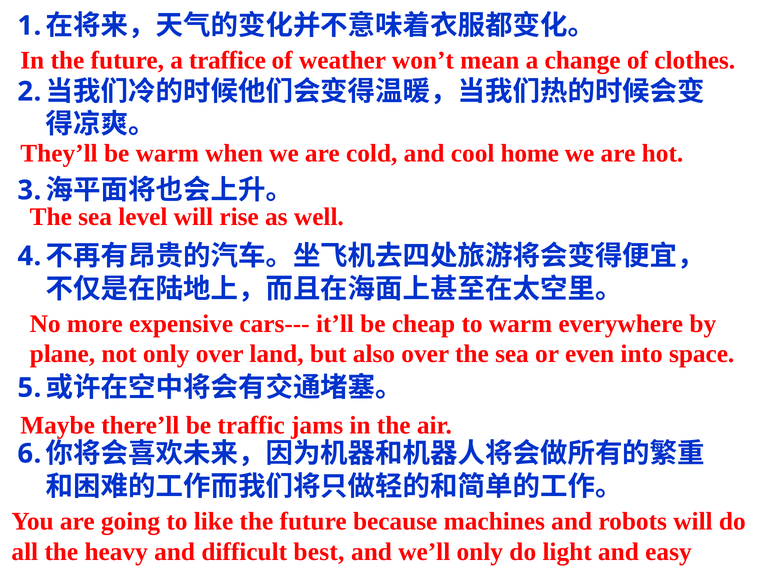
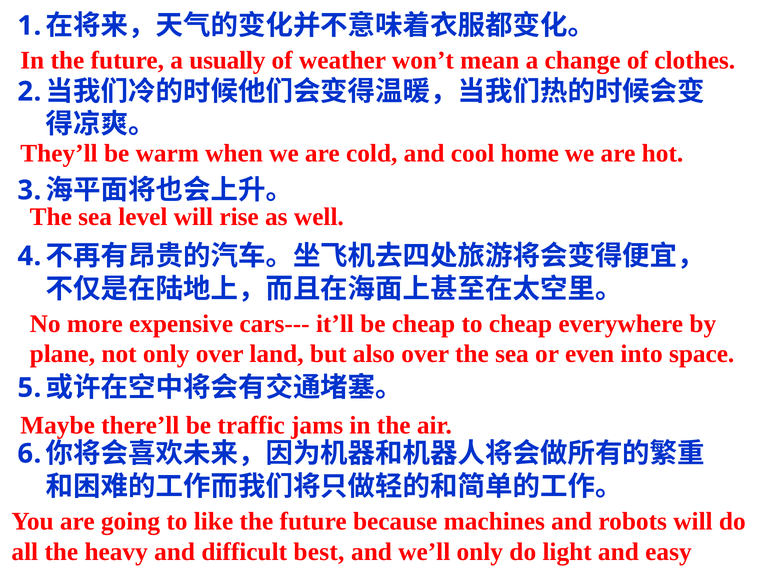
traffice: traffice -> usually
to warm: warm -> cheap
